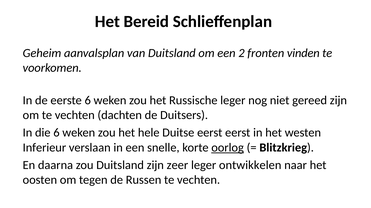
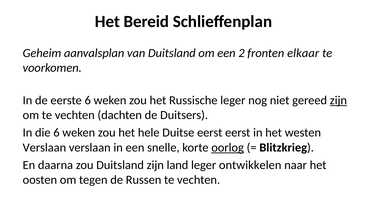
vinden: vinden -> elkaar
zijn at (338, 101) underline: none -> present
Inferieur at (44, 148): Inferieur -> Verslaan
zeer: zeer -> land
